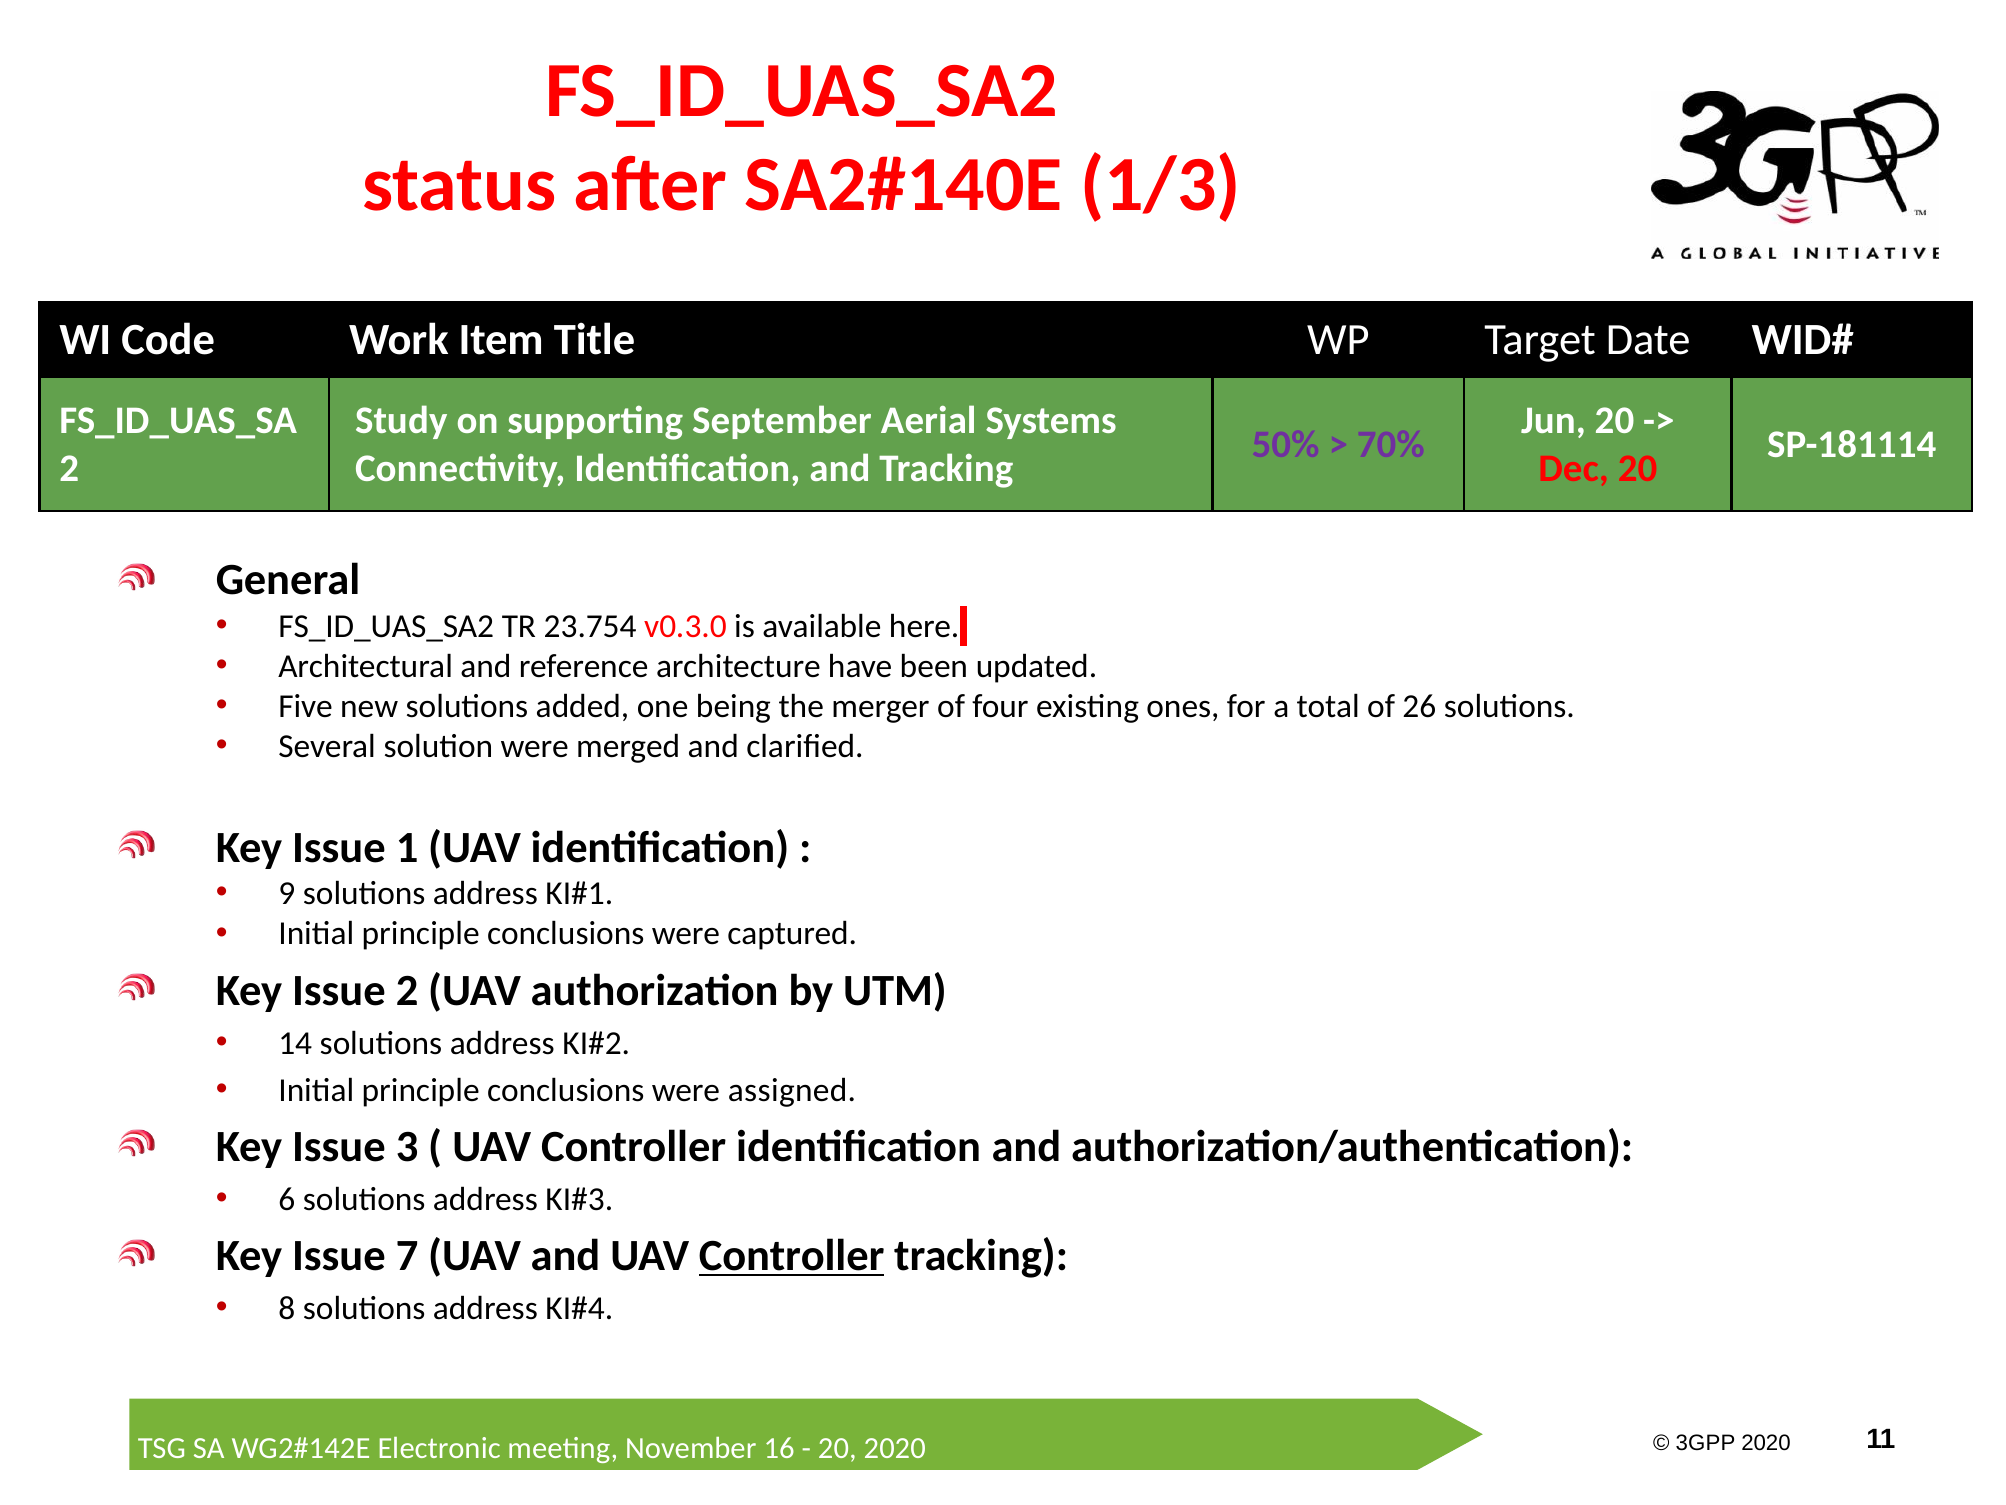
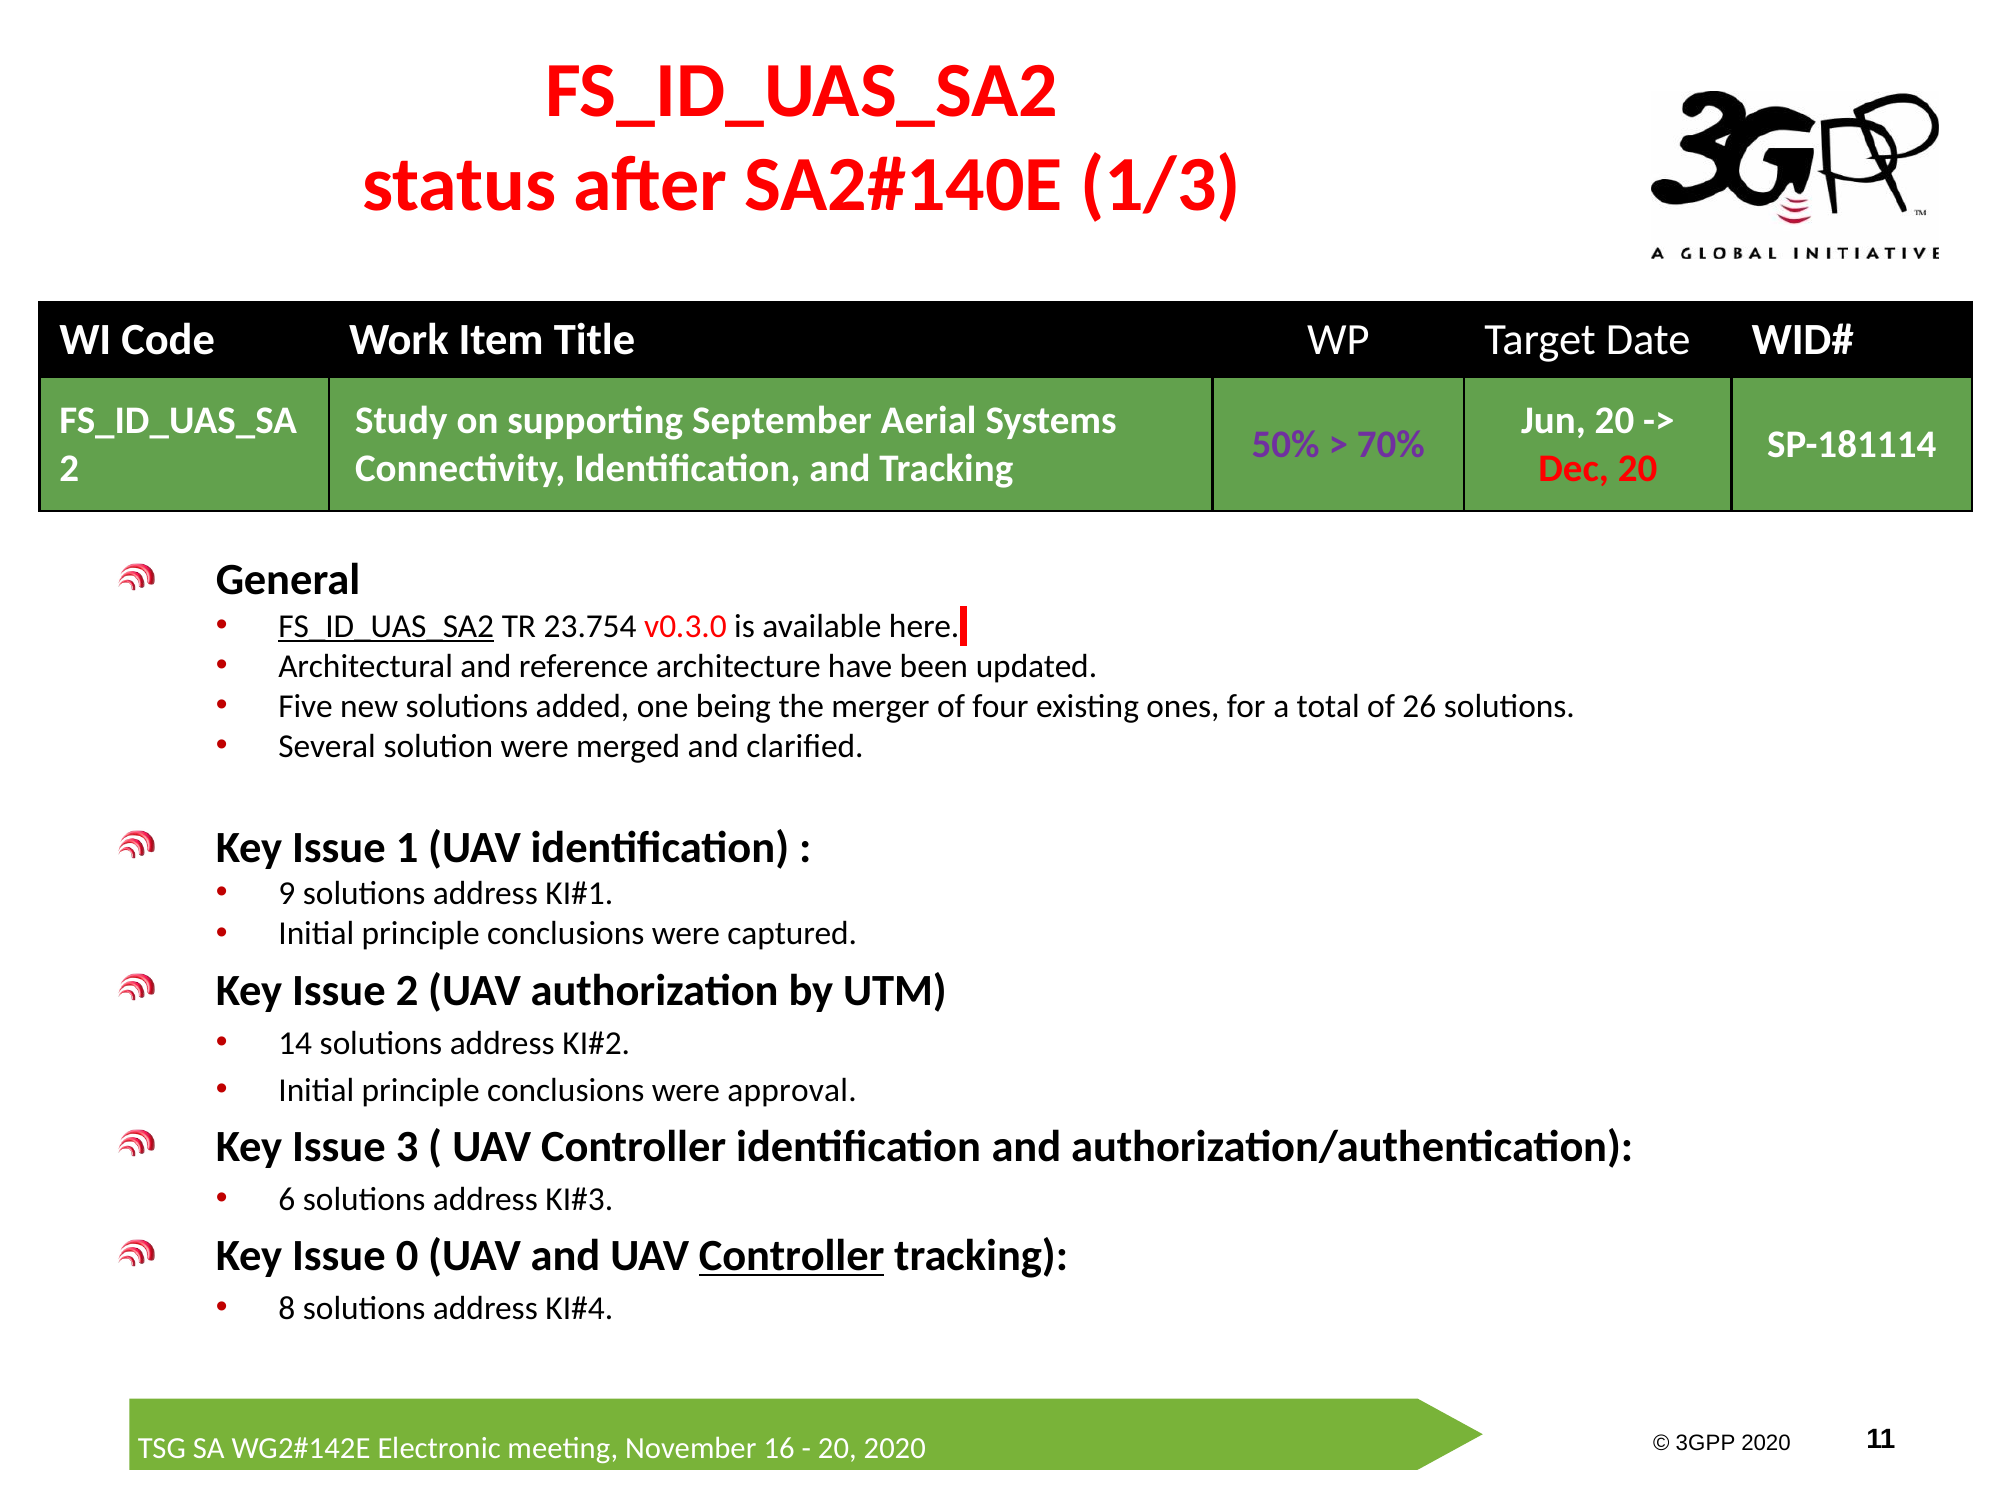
FS_ID_UAS_SA2 at (386, 626) underline: none -> present
assigned: assigned -> approval
7: 7 -> 0
